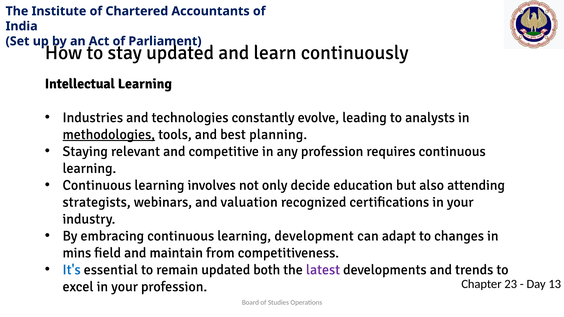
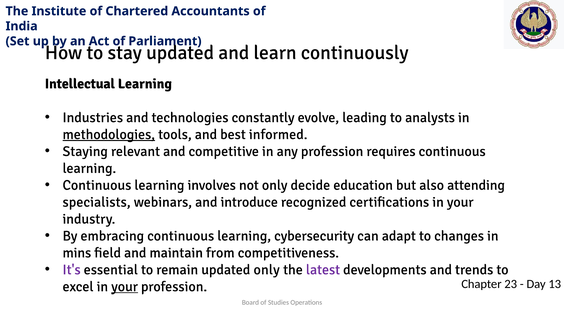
planning: planning -> informed
strategists: strategists -> specialists
valuation: valuation -> introduce
development: development -> cybersecurity
It's colour: blue -> purple
updated both: both -> only
your at (125, 287) underline: none -> present
